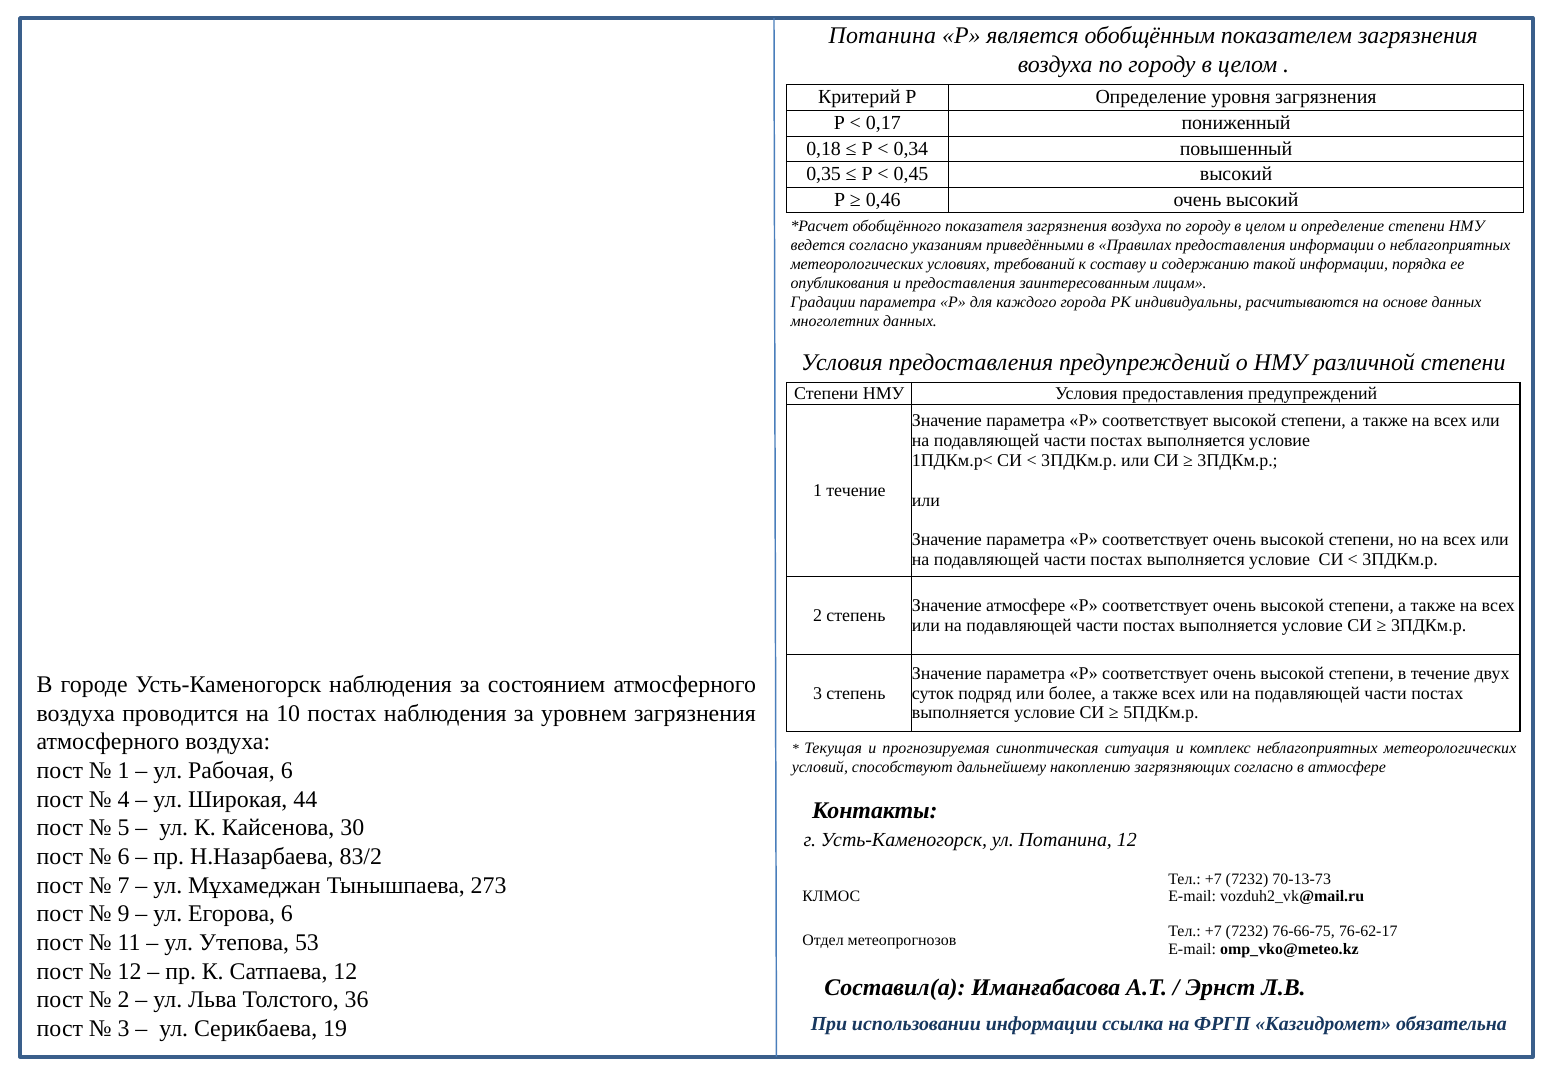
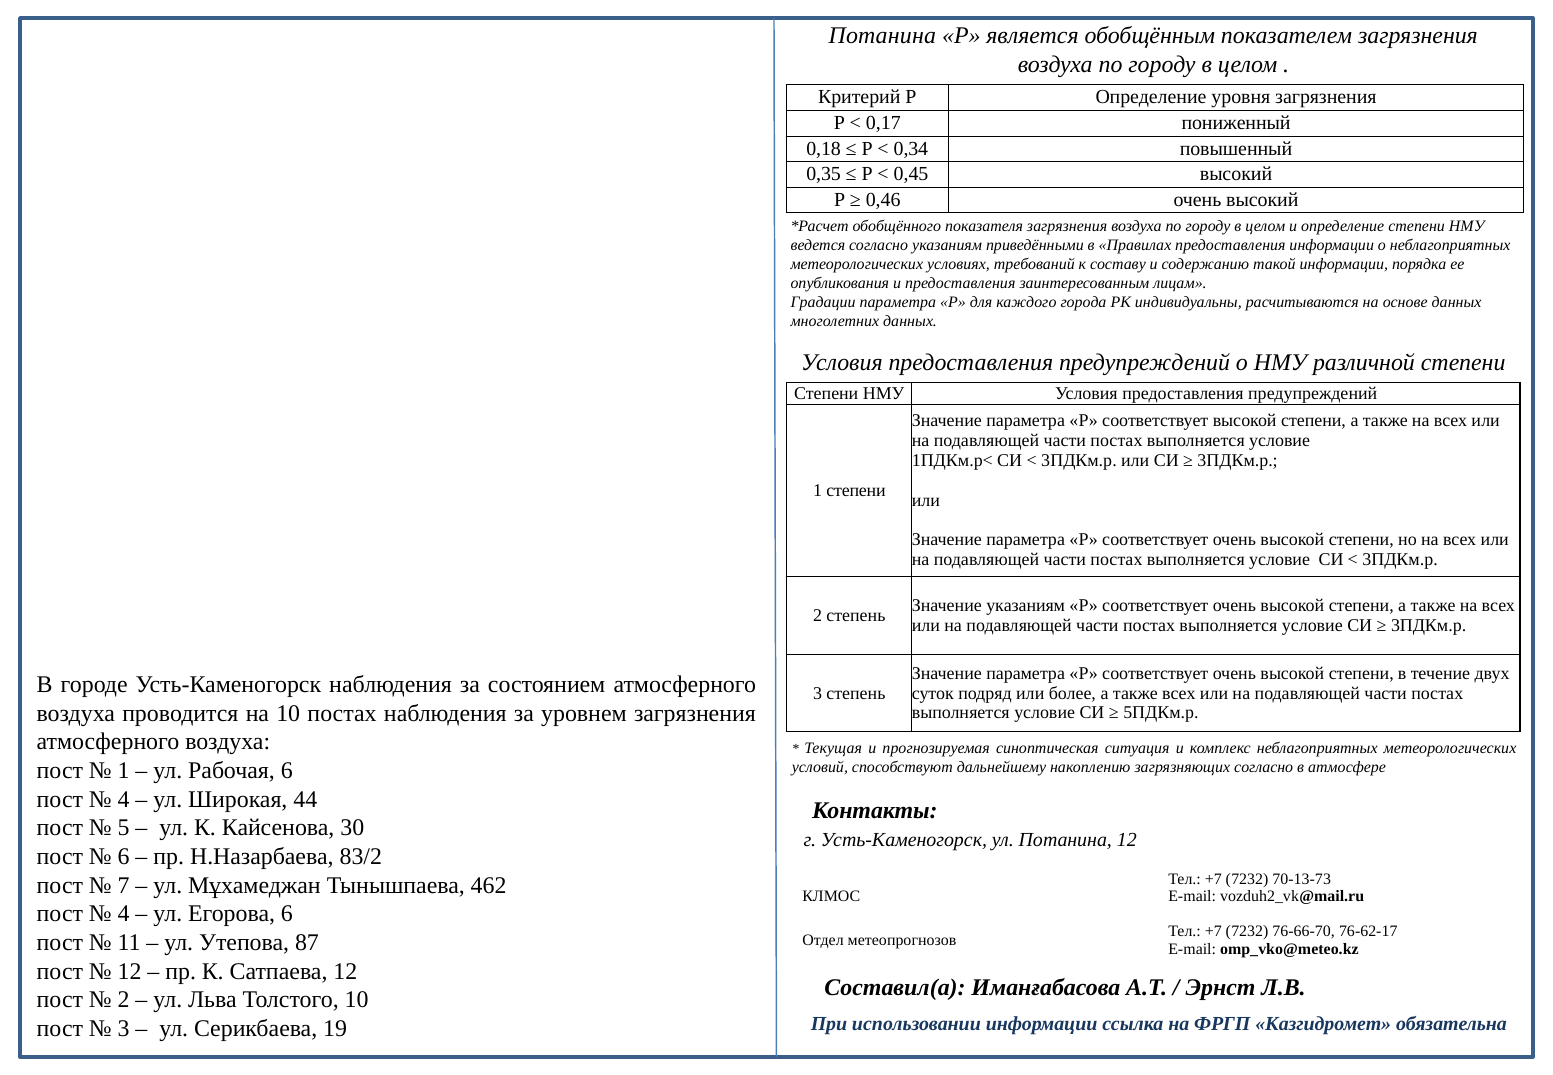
1 течение: течение -> степени
Значение атмосфере: атмосфере -> указаниям
273: 273 -> 462
9 at (124, 914): 9 -> 4
76-66-75: 76-66-75 -> 76-66-70
53: 53 -> 87
Толстого 36: 36 -> 10
